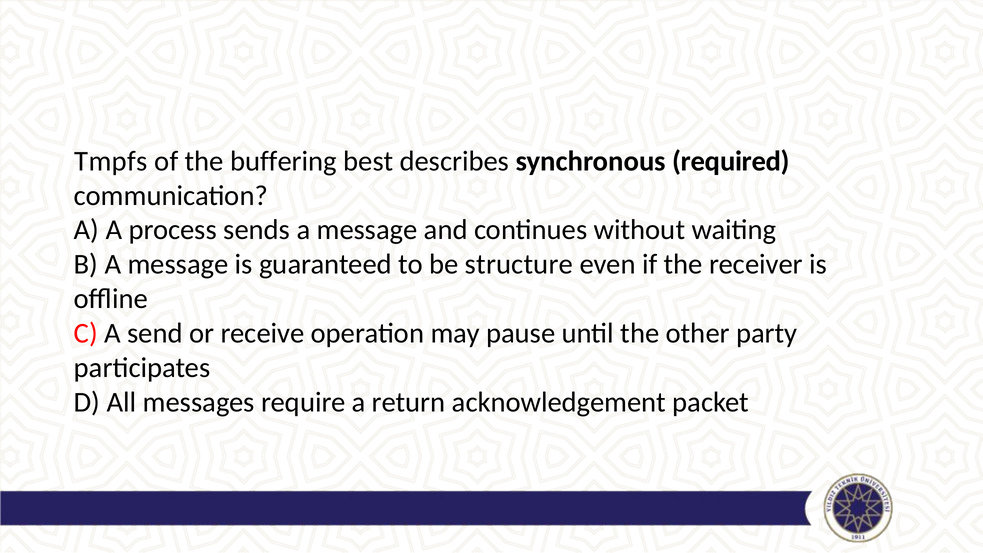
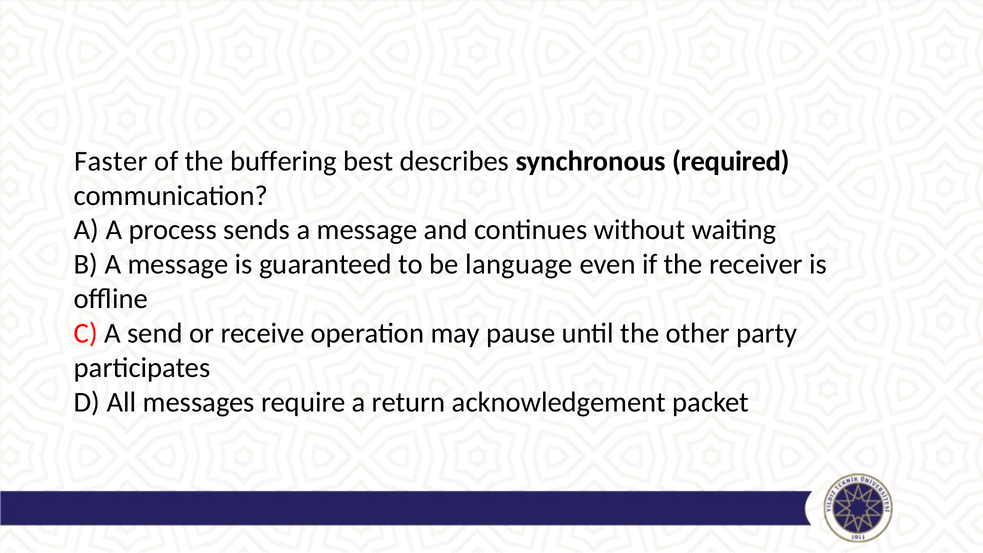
Tmpfs: Tmpfs -> Faster
structure: structure -> language
